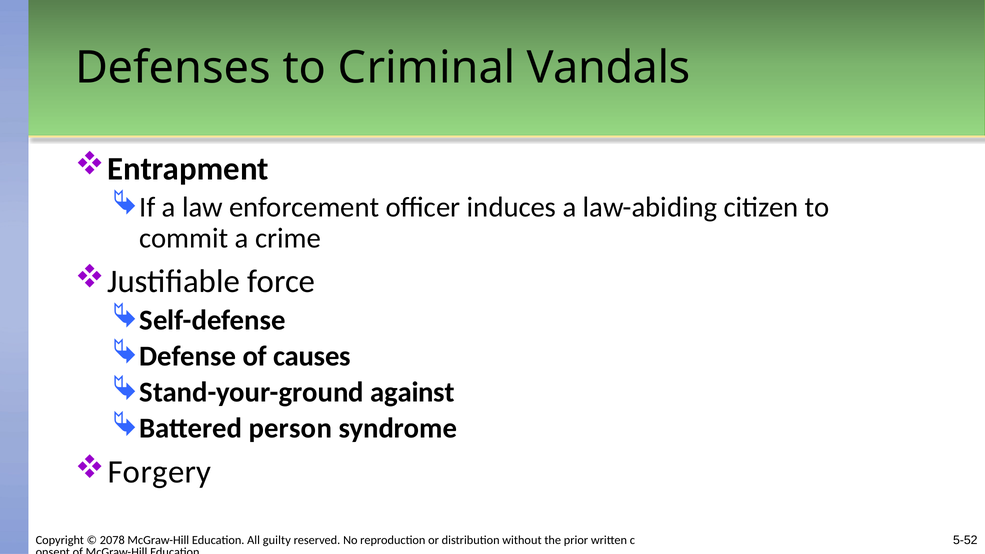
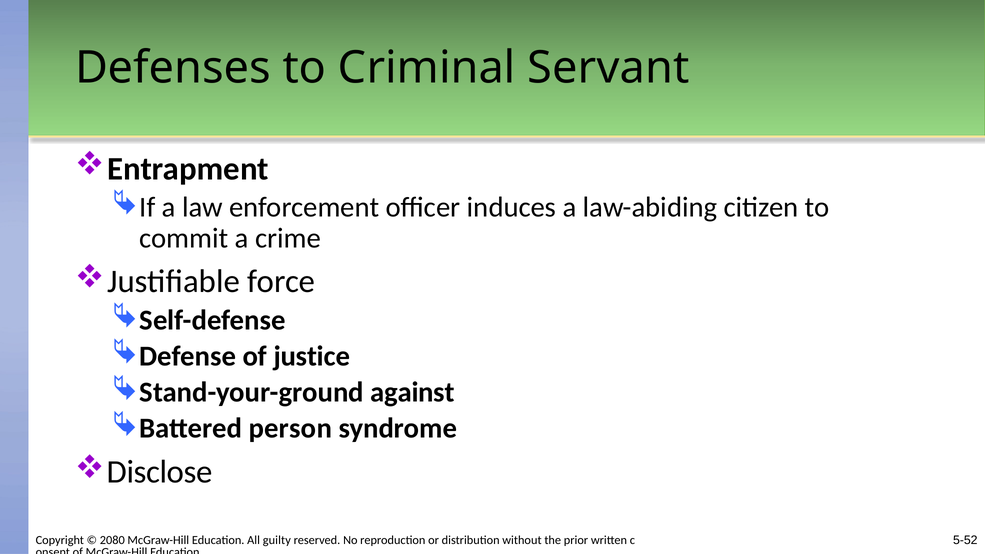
Vandals: Vandals -> Servant
causes: causes -> justice
Forgery: Forgery -> Disclose
2078: 2078 -> 2080
